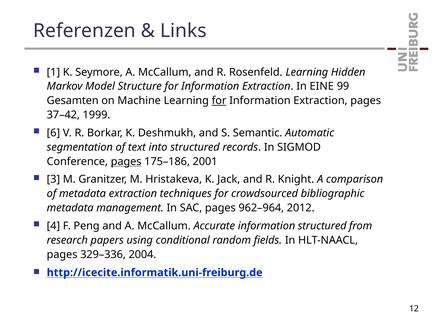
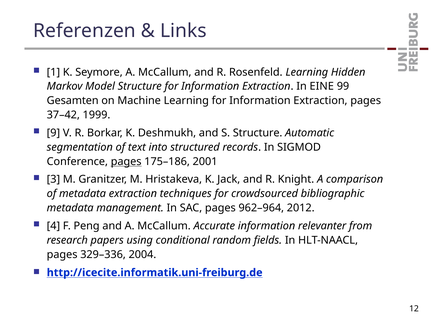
for at (219, 101) underline: present -> none
6: 6 -> 9
S Semantic: Semantic -> Structure
information structured: structured -> relevanter
